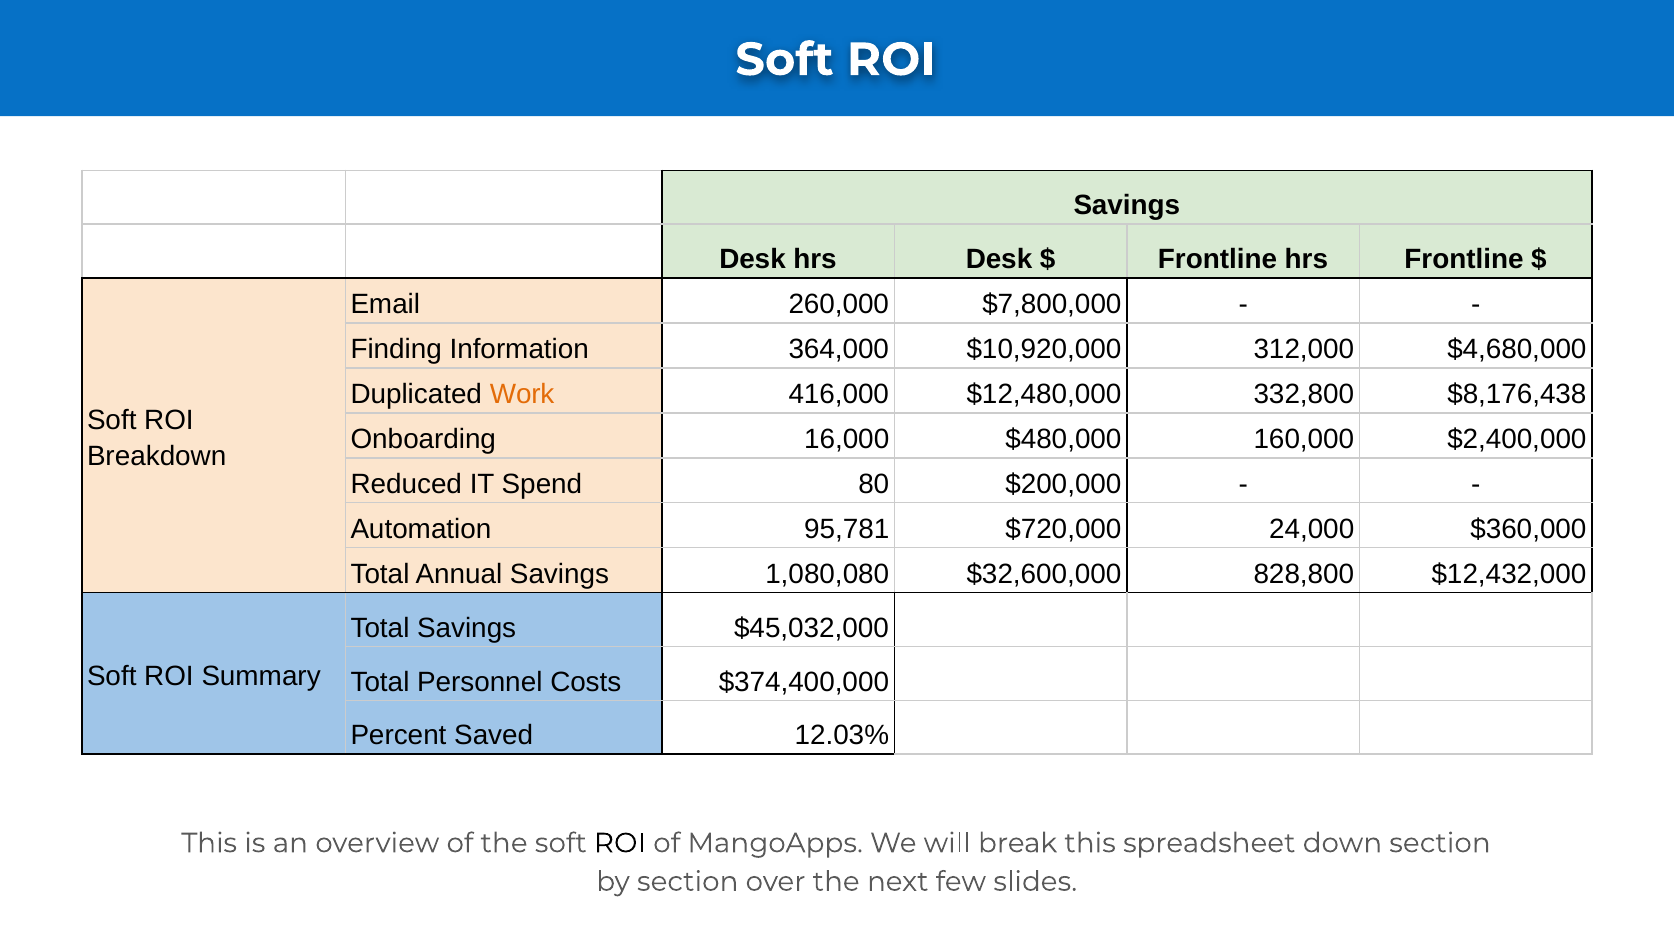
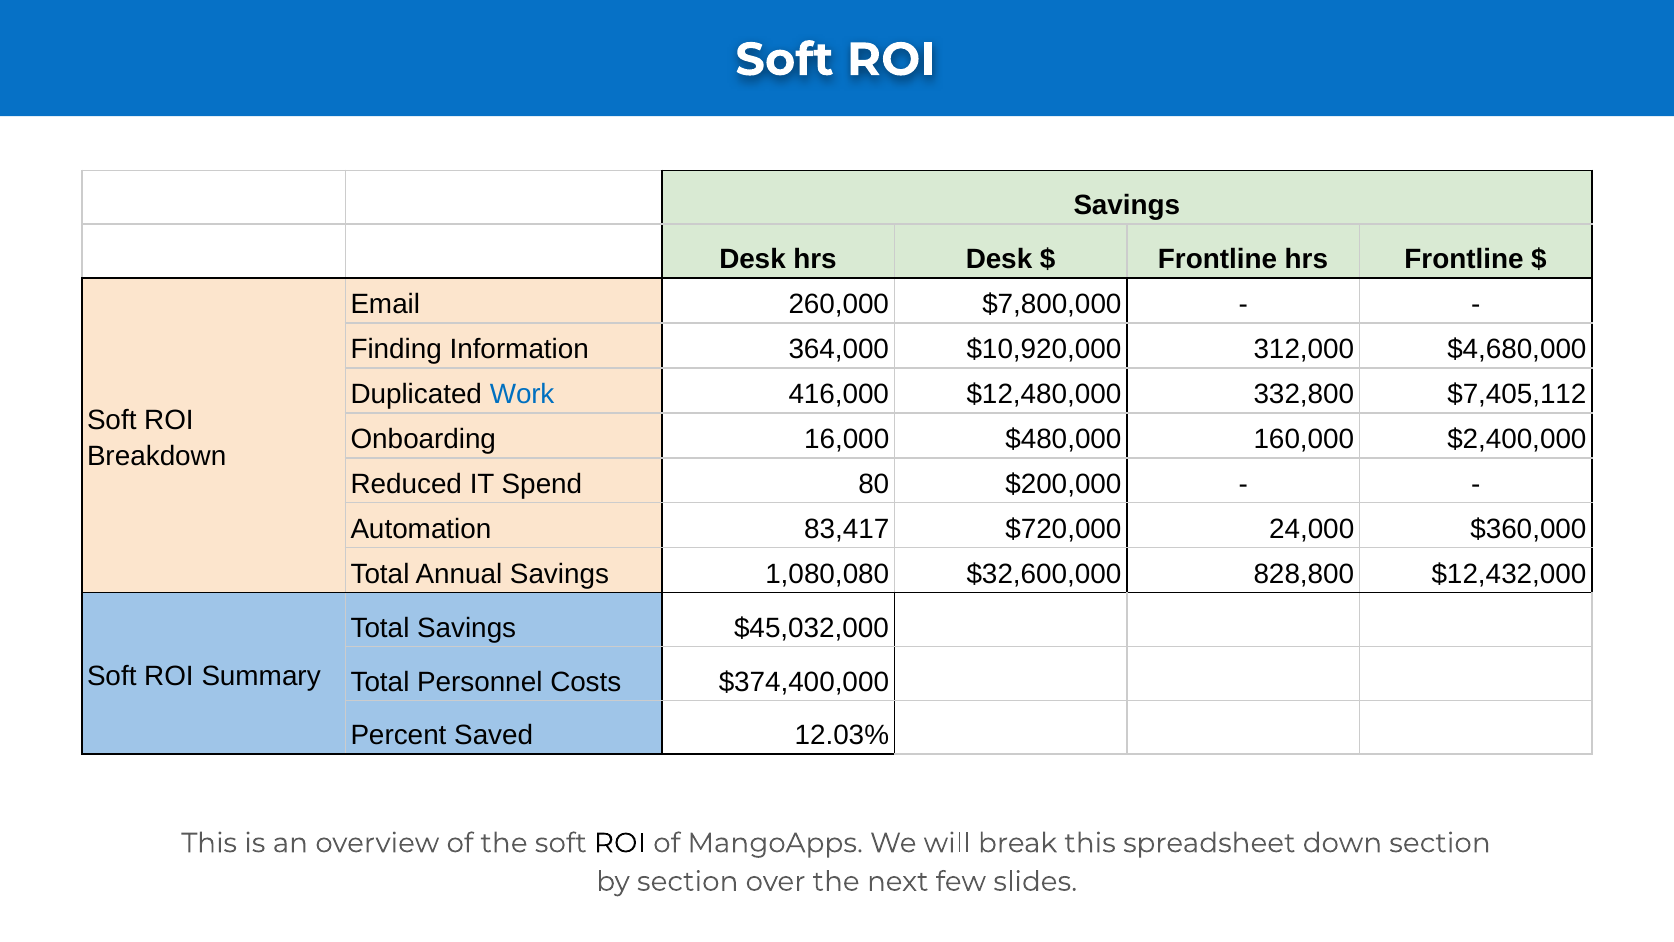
Work colour: orange -> blue
$8,176,438: $8,176,438 -> $7,405,112
95,781: 95,781 -> 83,417
